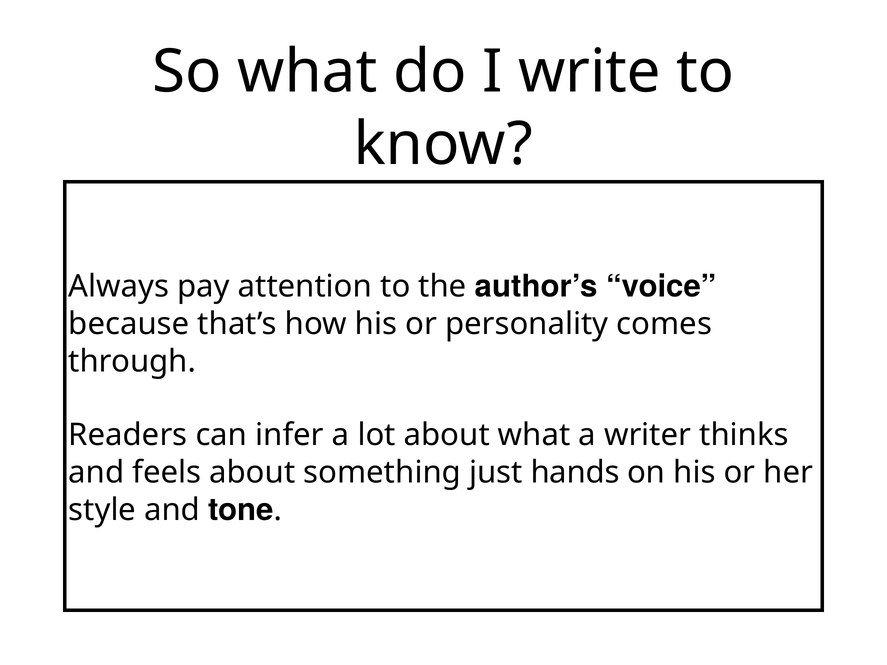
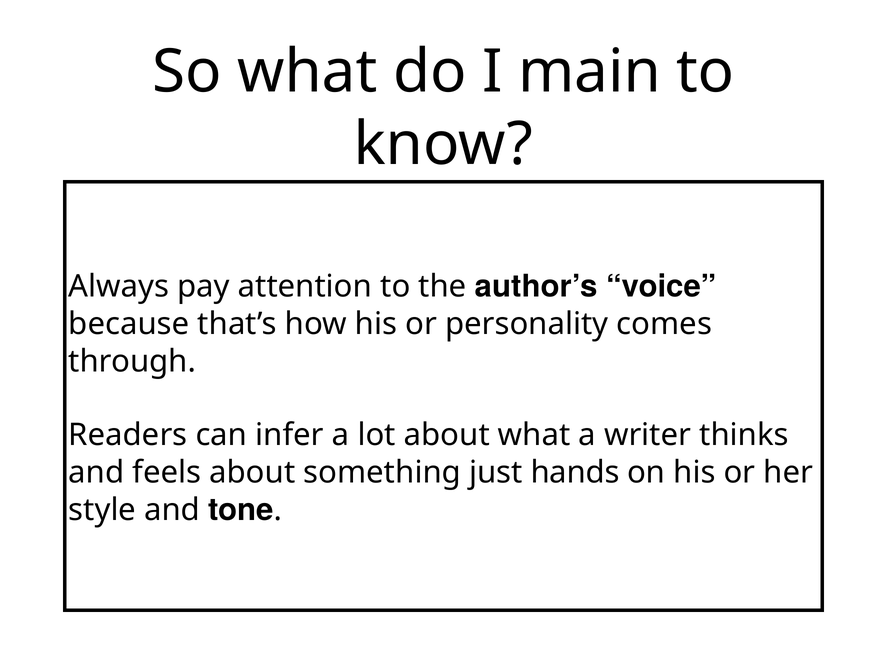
write: write -> main
